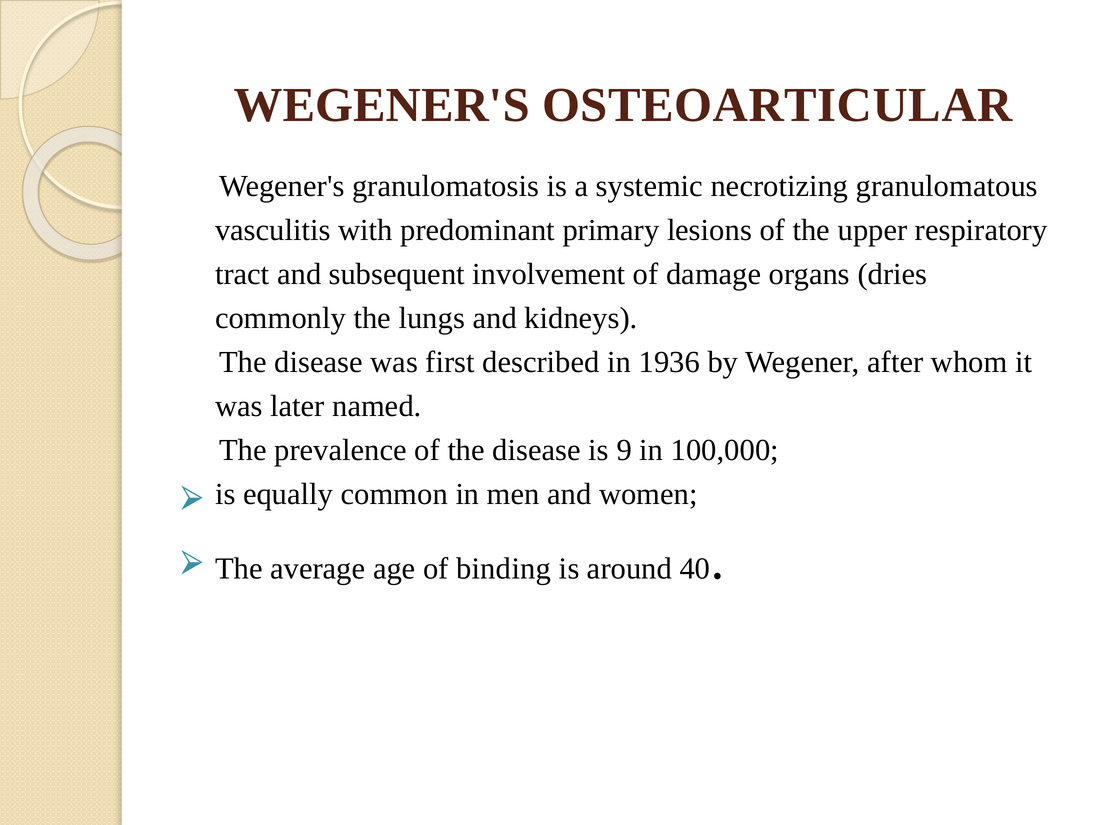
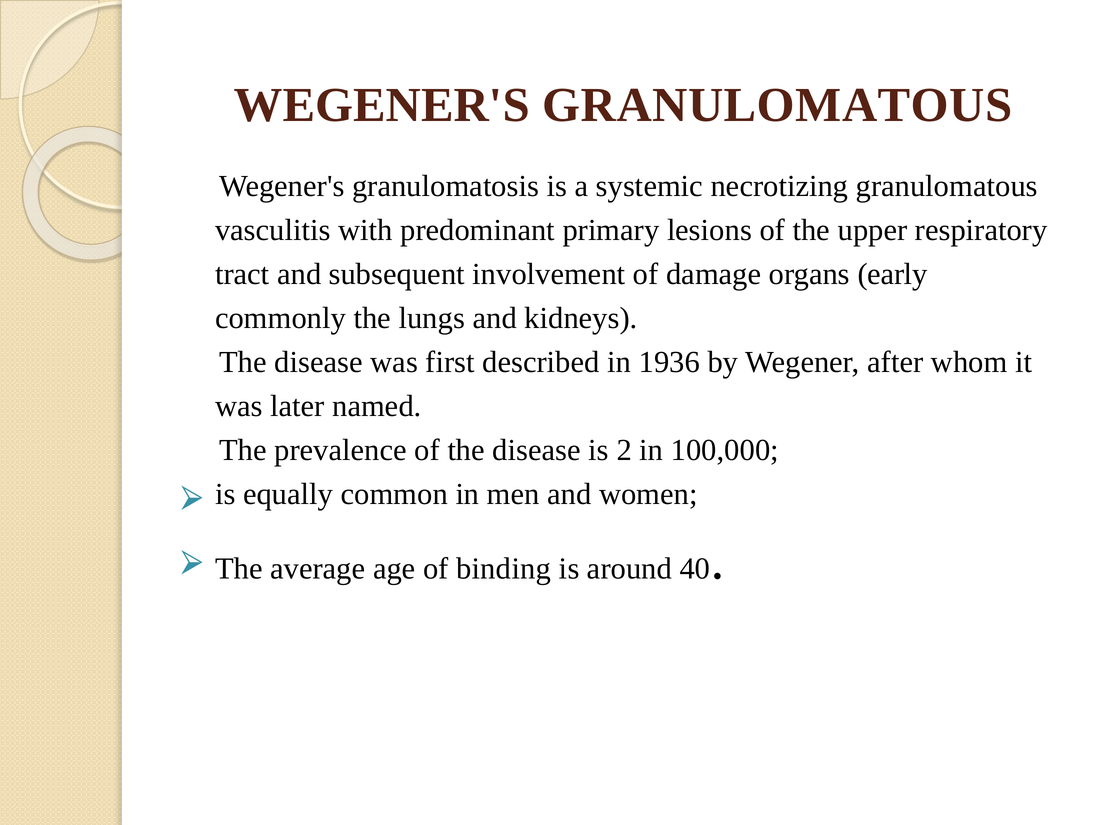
WEGENER'S OSTEOARTICULAR: OSTEOARTICULAR -> GRANULOMATOUS
dries: dries -> early
9: 9 -> 2
